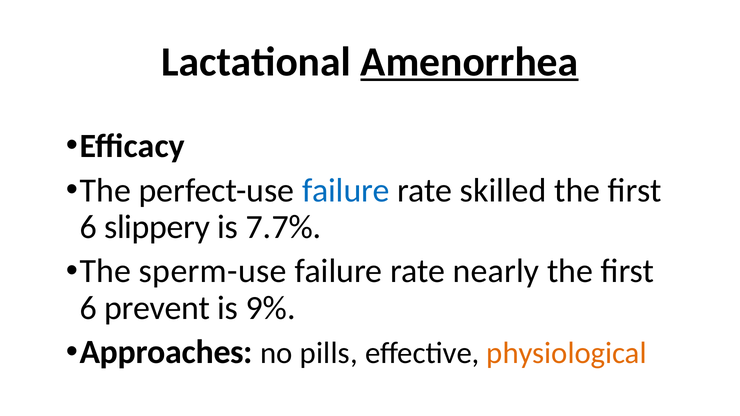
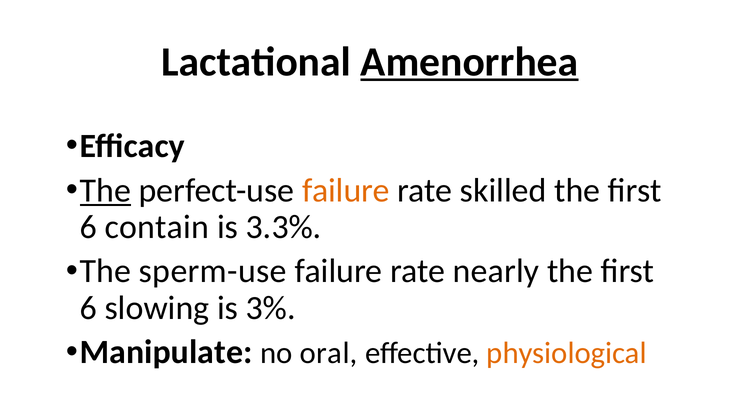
The at (105, 190) underline: none -> present
failure at (346, 190) colour: blue -> orange
slippery: slippery -> contain
7.7%: 7.7% -> 3.3%
prevent: prevent -> slowing
9%: 9% -> 3%
Approaches: Approaches -> Manipulate
pills: pills -> oral
